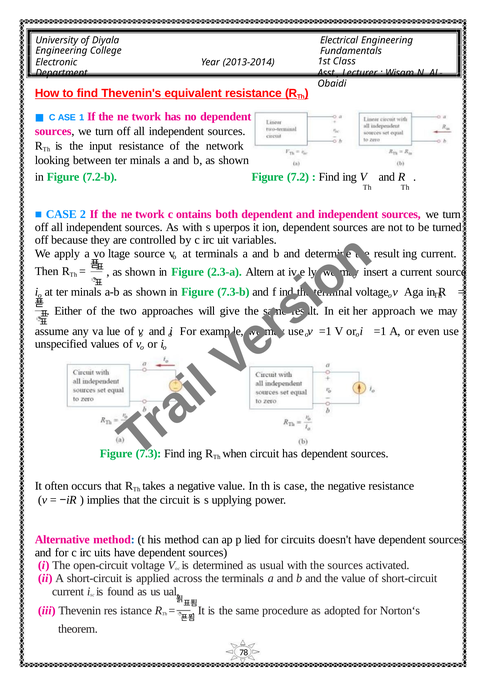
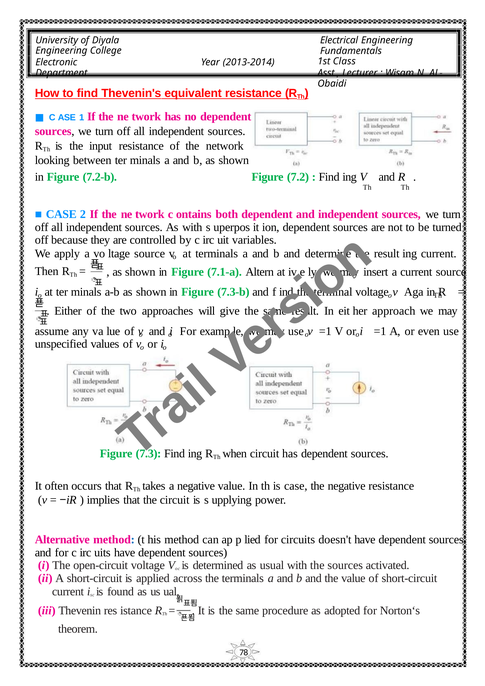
2.3-a: 2.3-a -> 7.1-a
